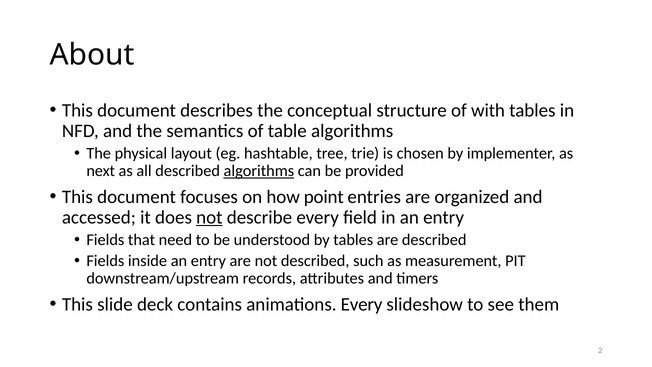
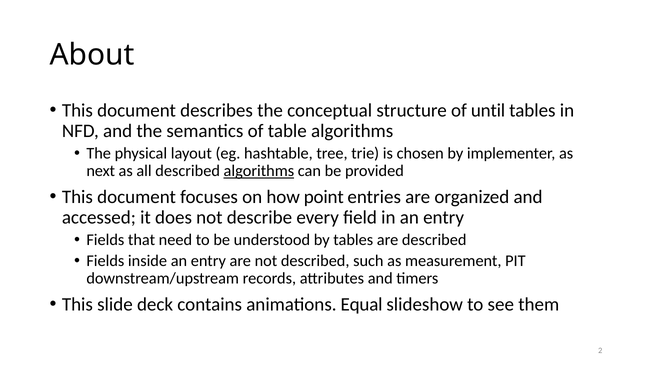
with: with -> until
not at (209, 217) underline: present -> none
animations Every: Every -> Equal
